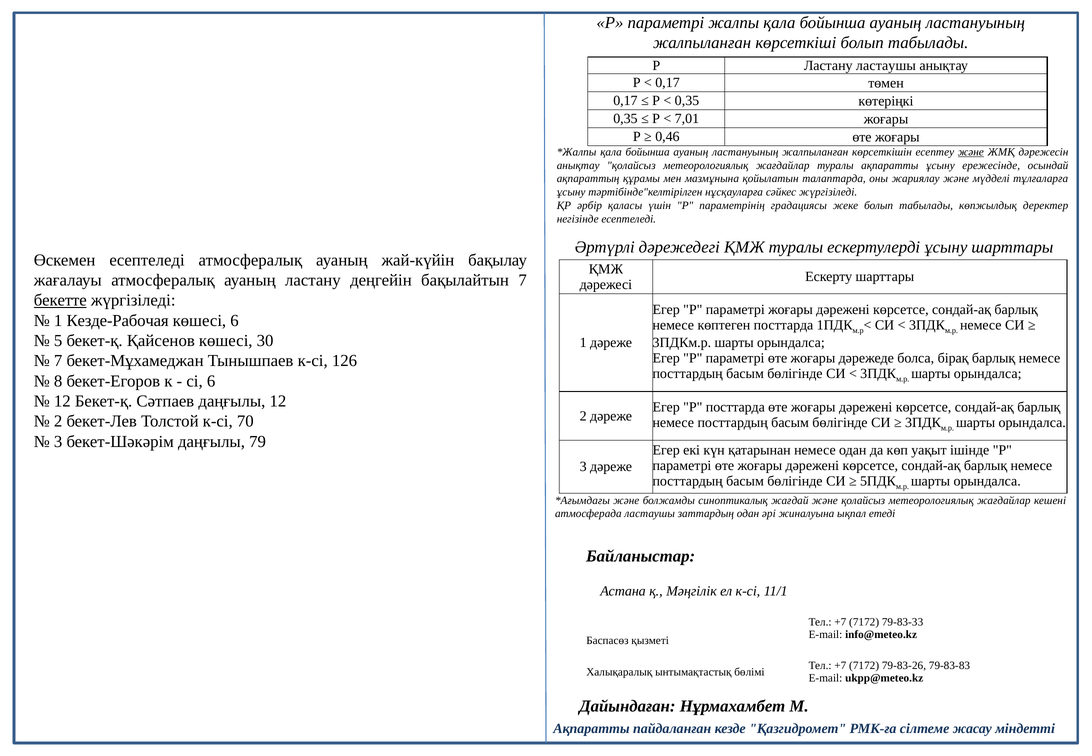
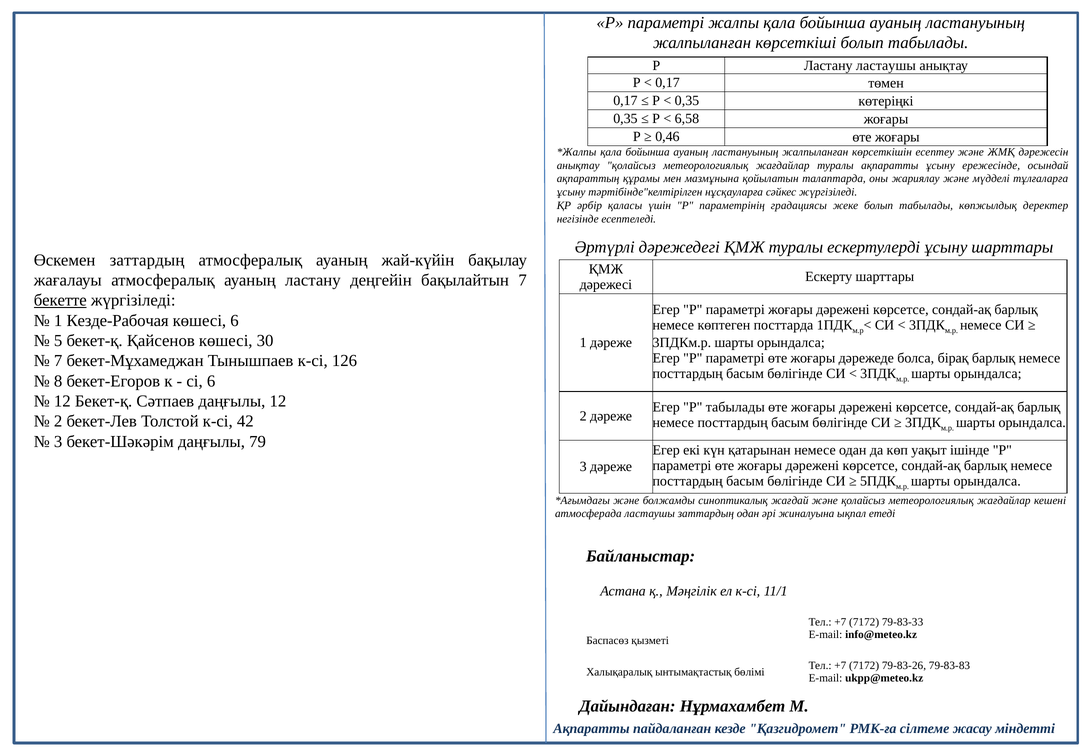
7,01: 7,01 -> 6,58
және at (971, 152) underline: present -> none
Өскемен есептеледі: есептеледі -> заттардың
Р посттарда: посттарда -> табылады
70: 70 -> 42
